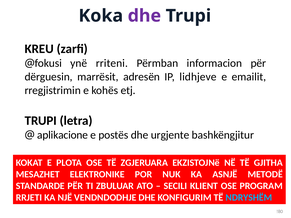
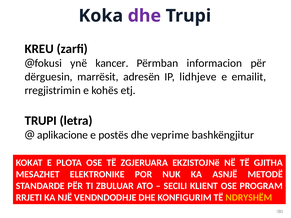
rriteni: rriteni -> kancer
urgjente: urgjente -> veprime
NDRYSHËM colour: light blue -> yellow
